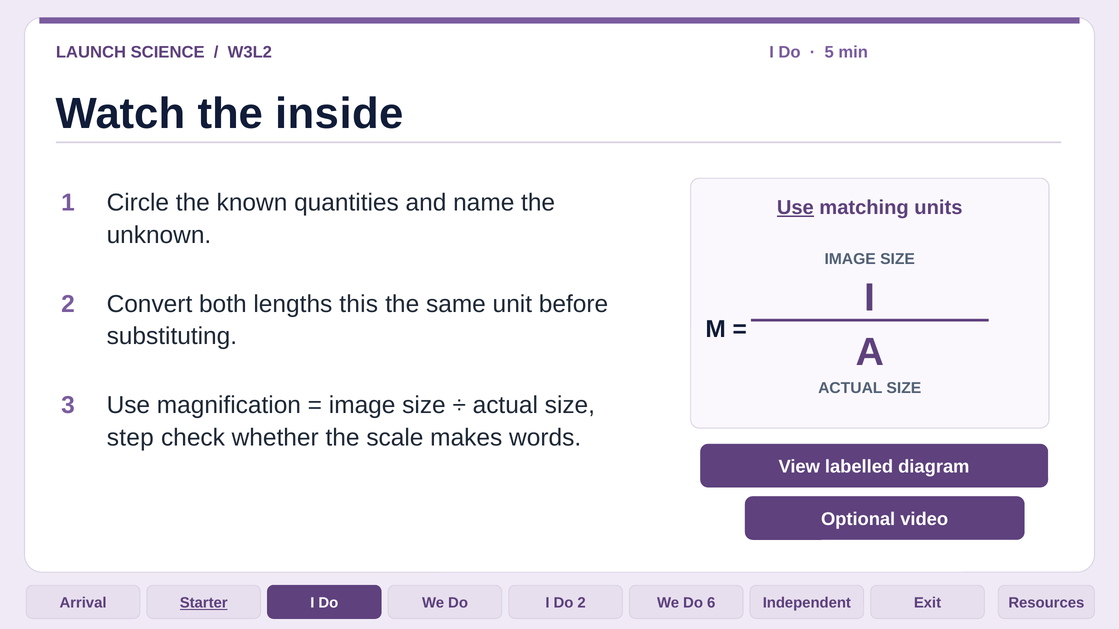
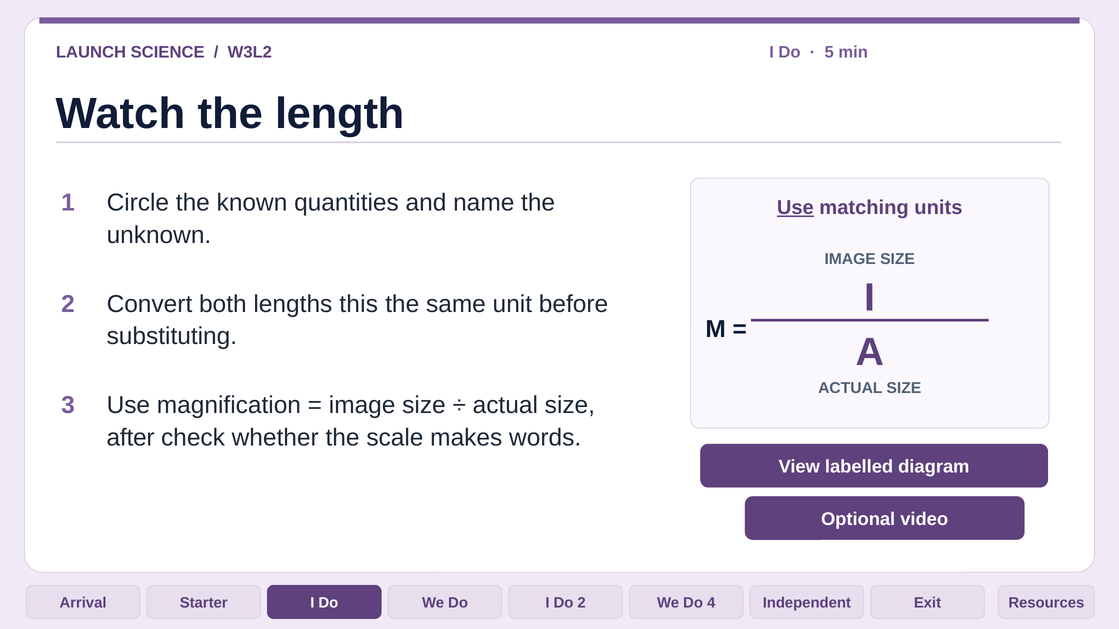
inside: inside -> length
step: step -> after
Starter underline: present -> none
6: 6 -> 4
